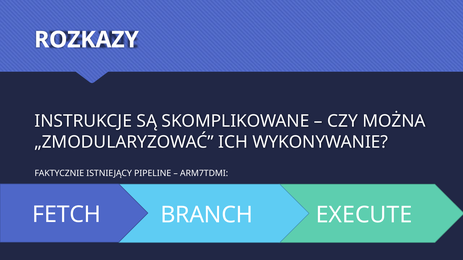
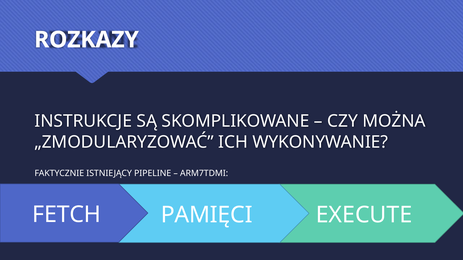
BRANCH: BRANCH -> PAMIĘCI
